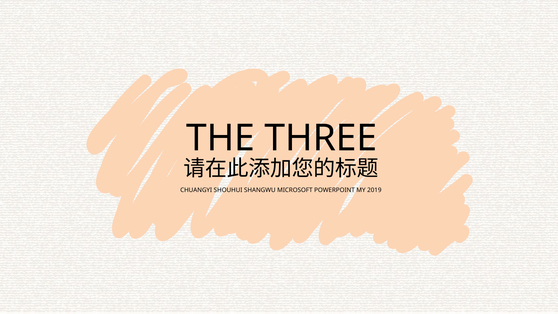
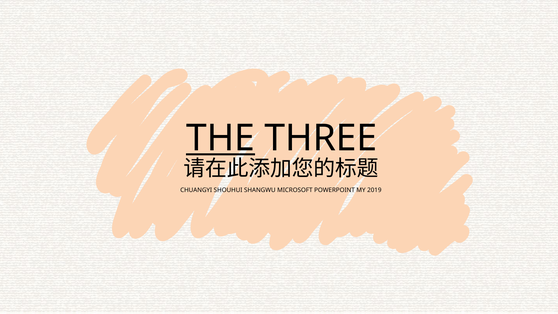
THE underline: none -> present
